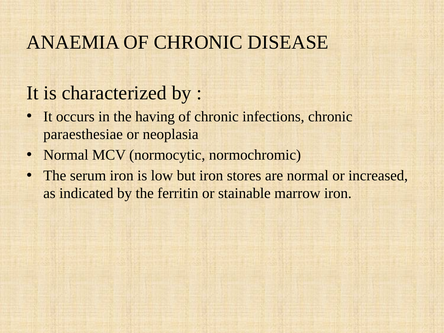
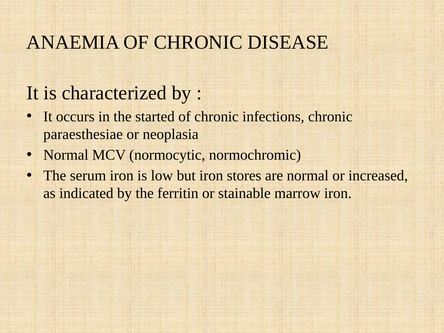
having: having -> started
